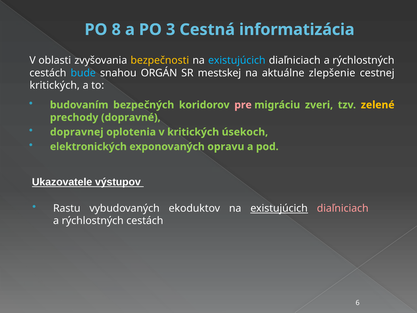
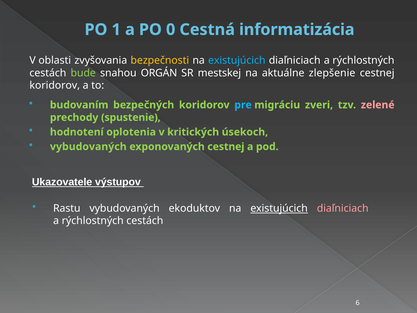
8: 8 -> 1
3: 3 -> 0
bude colour: light blue -> light green
kritických at (55, 85): kritických -> koridorov
pre colour: pink -> light blue
zelené colour: yellow -> pink
dopravné: dopravné -> spustenie
dopravnej: dopravnej -> hodnotení
elektronických at (88, 147): elektronických -> vybudovaných
exponovaných opravu: opravu -> cestnej
